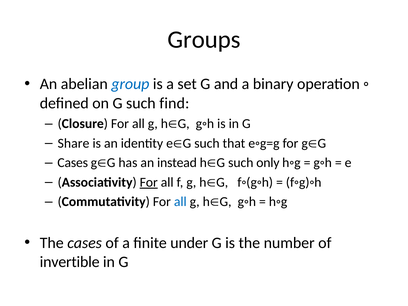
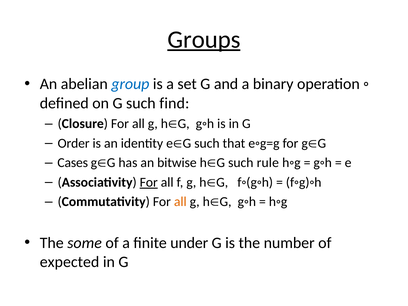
Groups underline: none -> present
Share: Share -> Order
instead: instead -> bitwise
only: only -> rule
all at (180, 202) colour: blue -> orange
The cases: cases -> some
invertible: invertible -> expected
